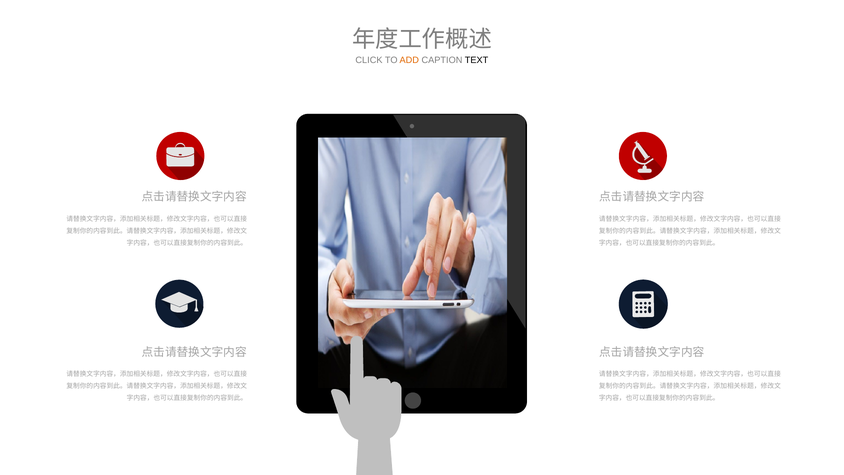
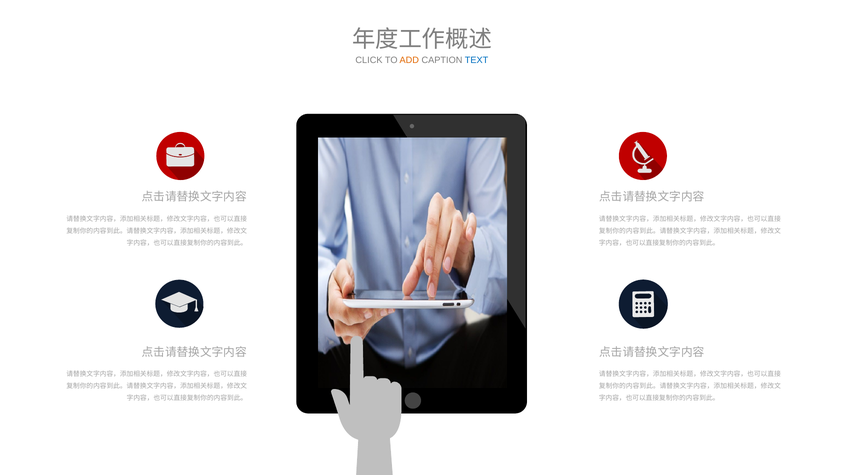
TEXT colour: black -> blue
